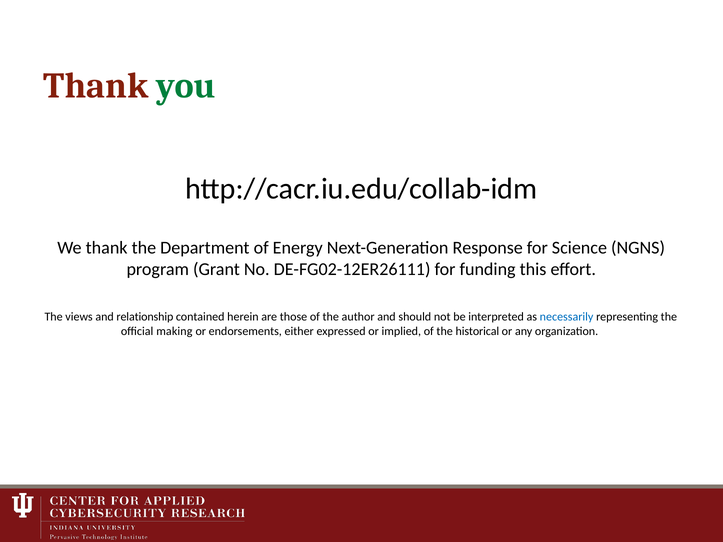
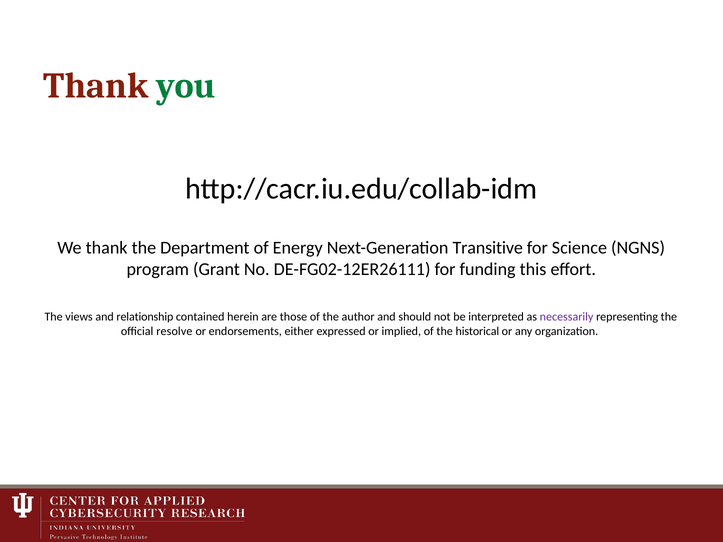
Response: Response -> Transitive
necessarily colour: blue -> purple
making: making -> resolve
